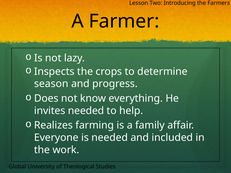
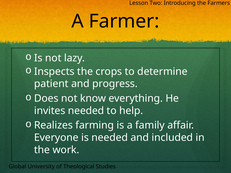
season: season -> patient
